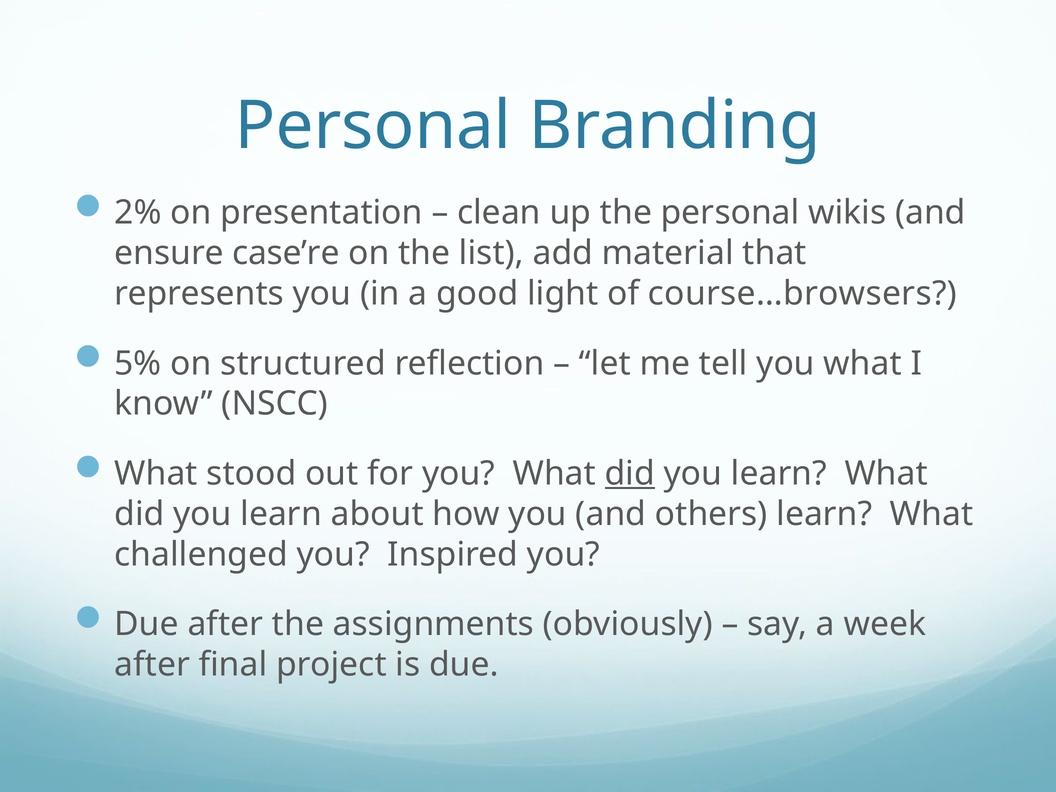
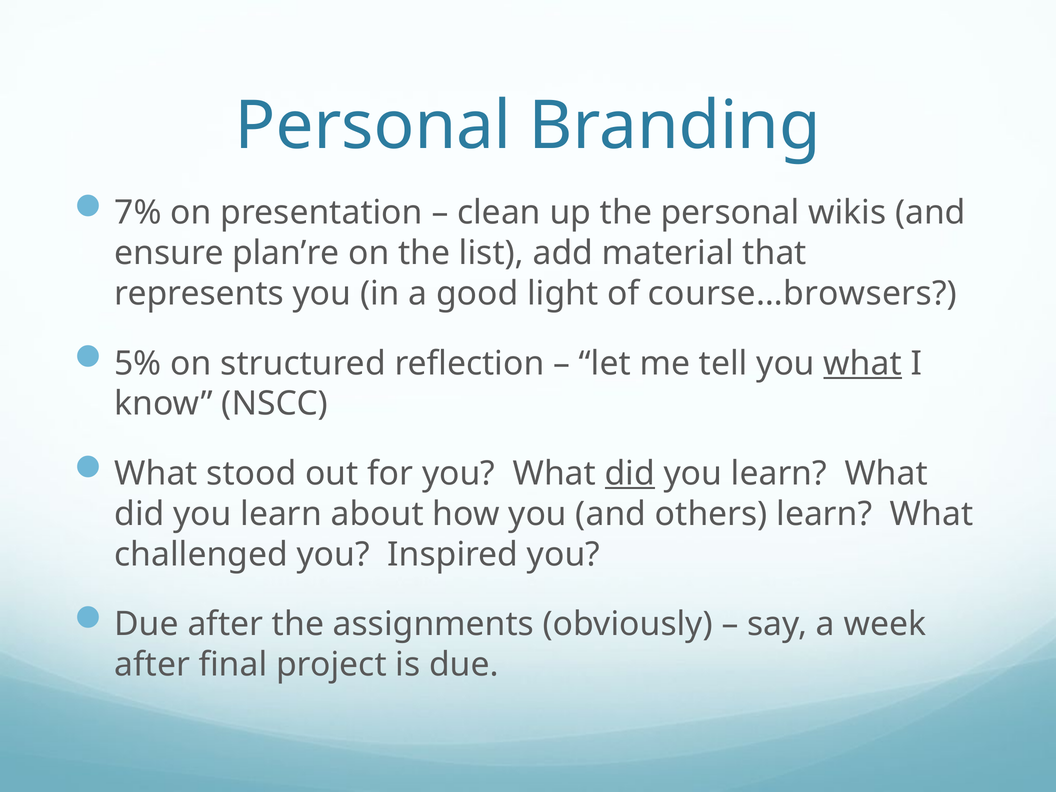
2%: 2% -> 7%
case’re: case’re -> plan’re
what at (863, 363) underline: none -> present
